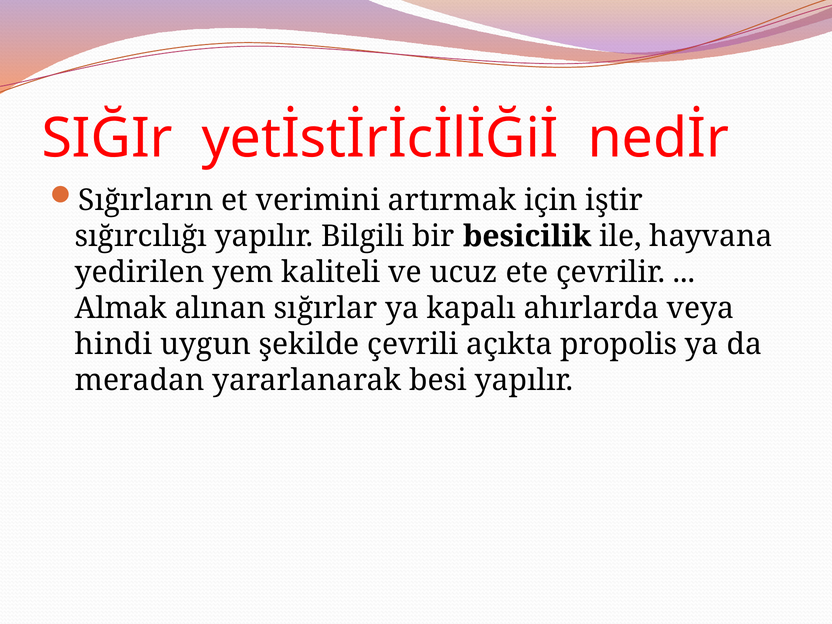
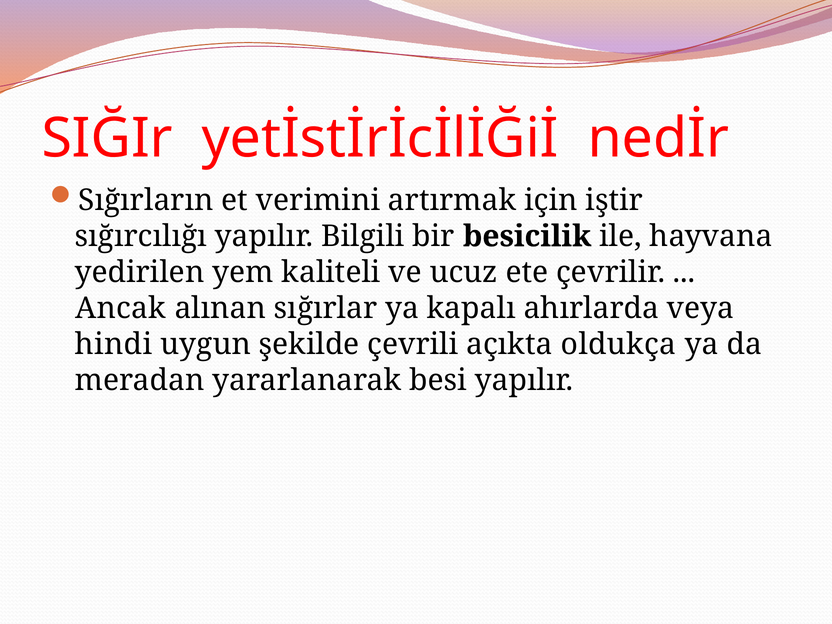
Almak: Almak -> Ancak
propolis: propolis -> oldukça
